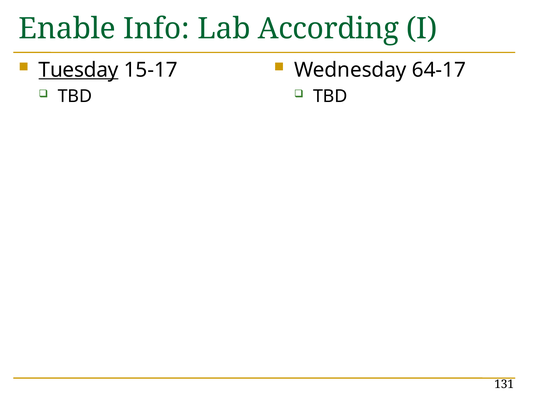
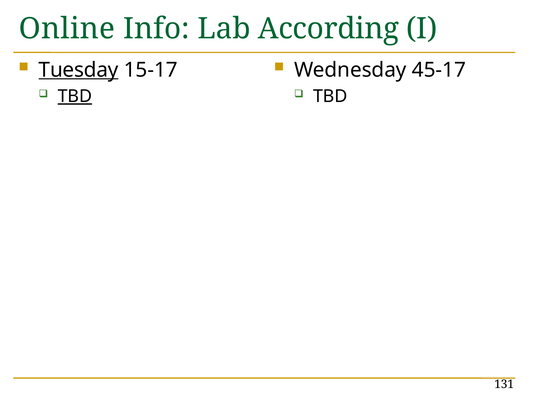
Enable: Enable -> Online
64-17: 64-17 -> 45-17
TBD at (75, 96) underline: none -> present
